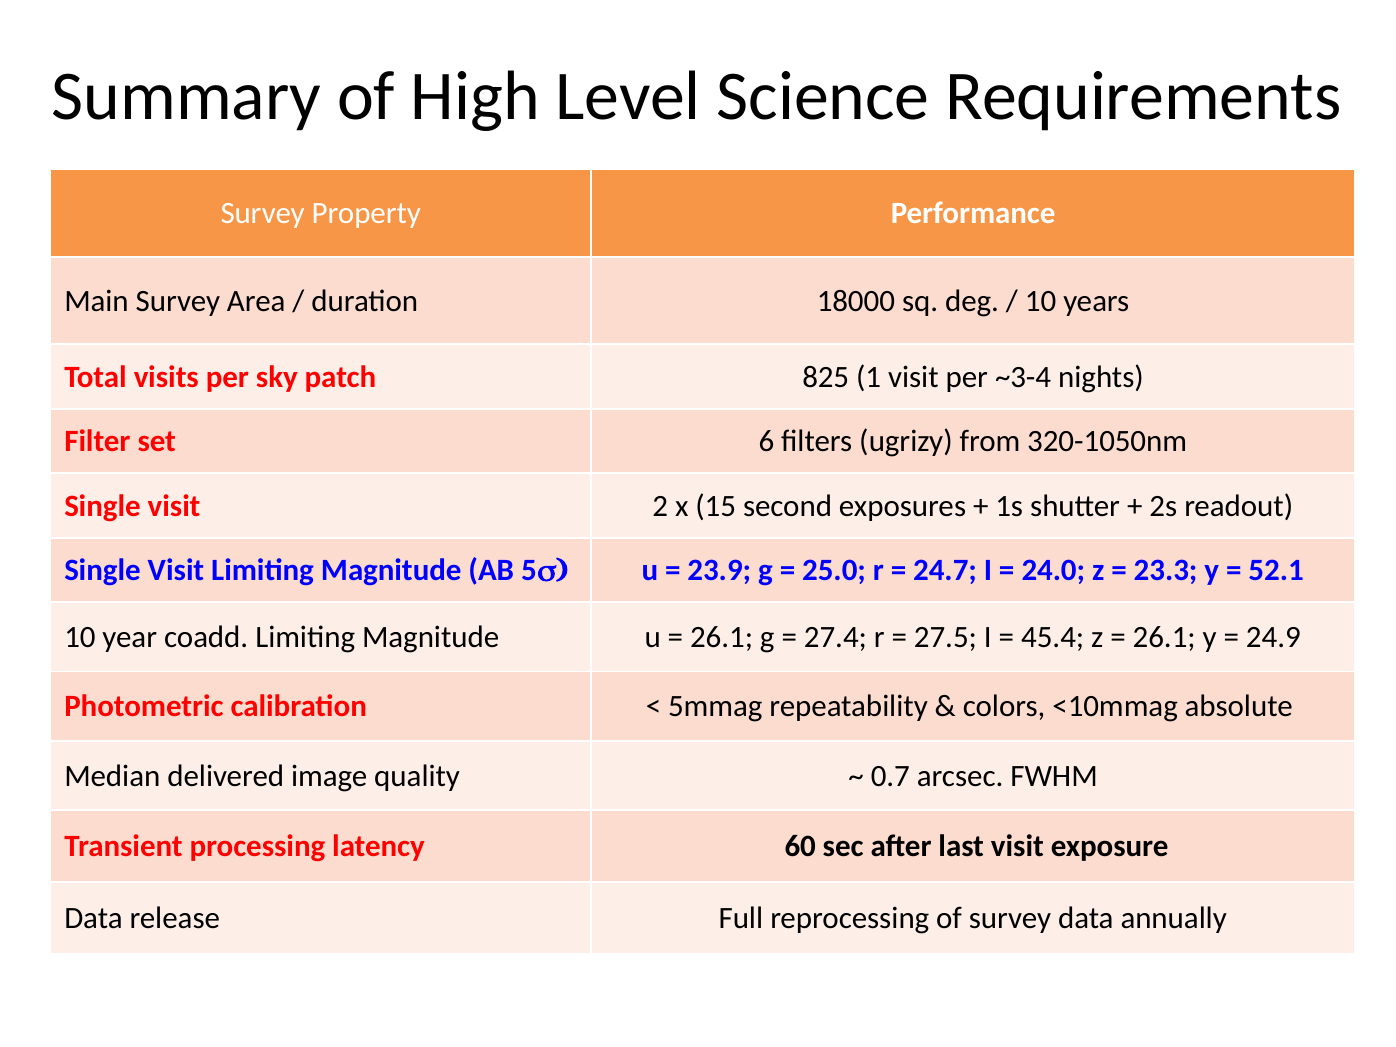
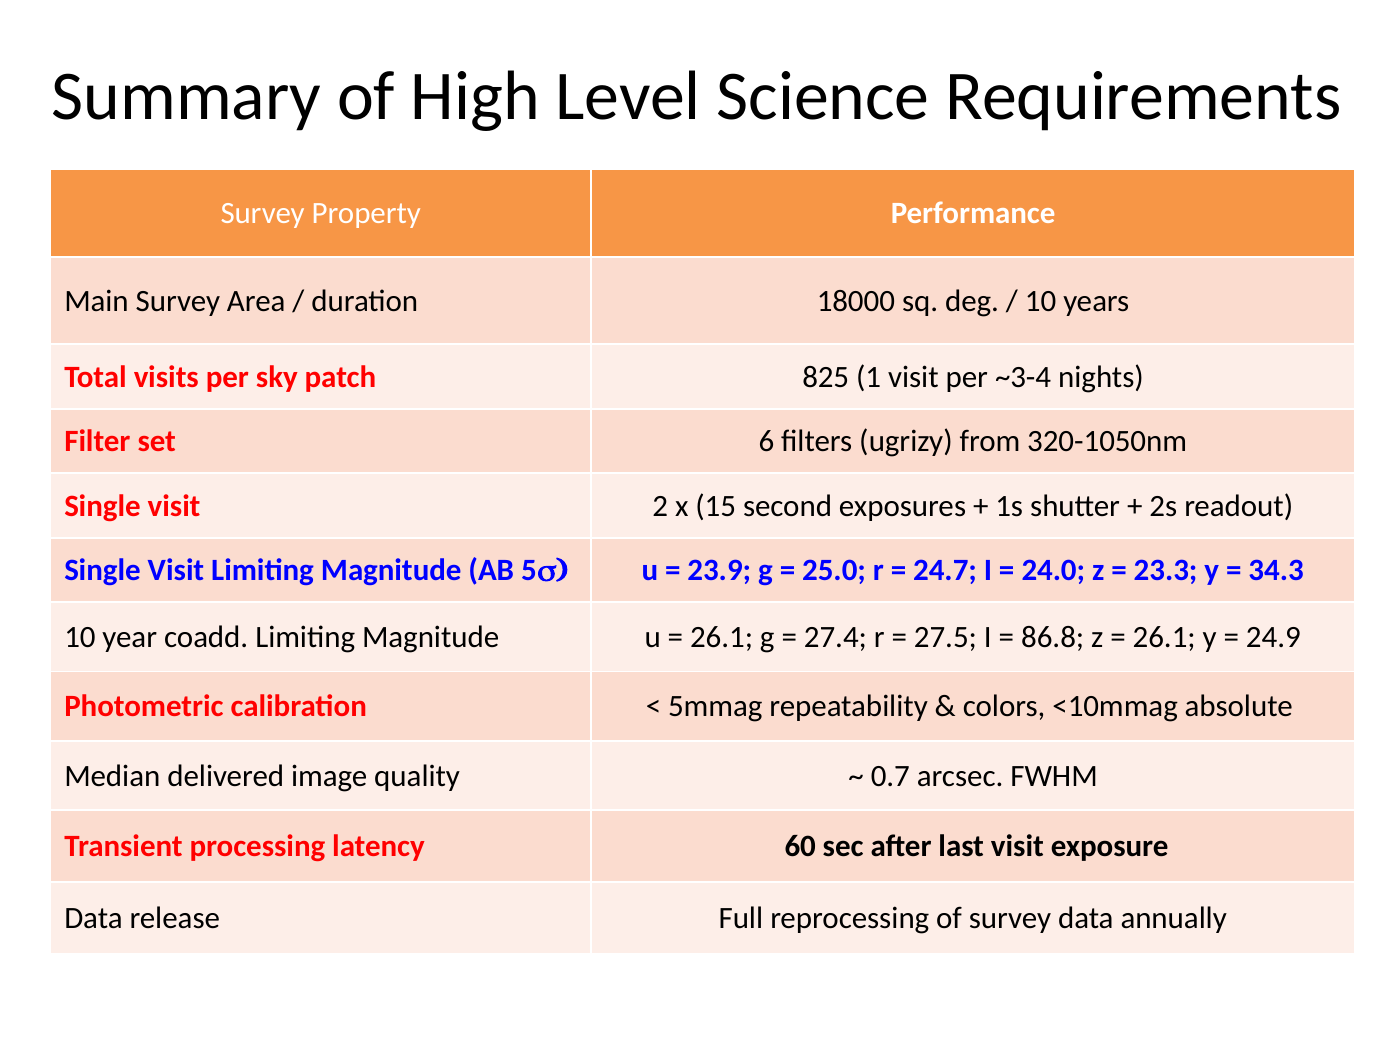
52.1: 52.1 -> 34.3
45.4: 45.4 -> 86.8
